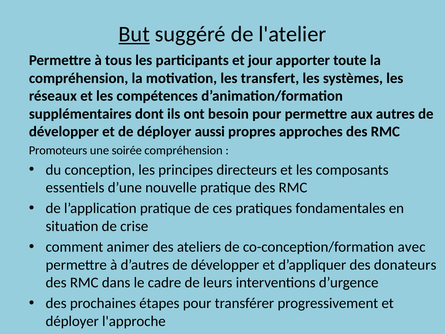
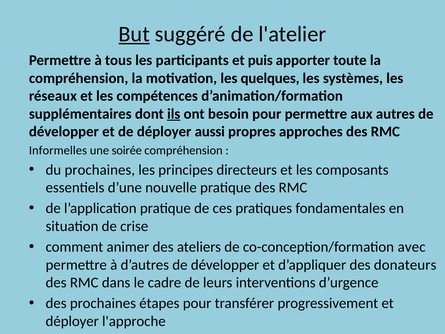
jour: jour -> puis
transfert: transfert -> quelques
ils underline: none -> present
Promoteurs: Promoteurs -> Informelles
du conception: conception -> prochaines
